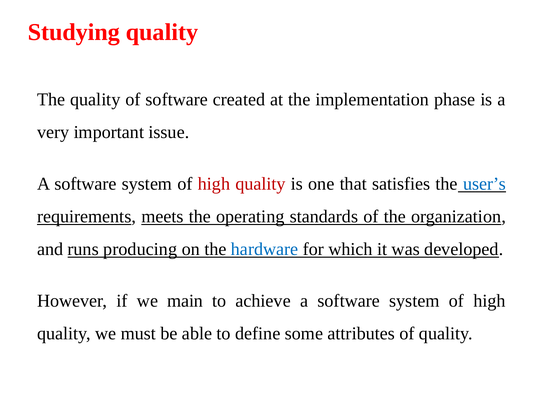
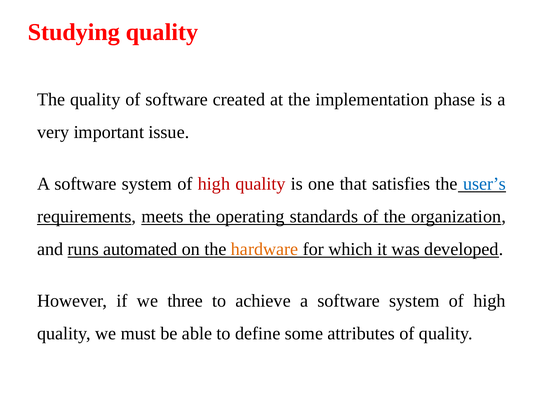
producing: producing -> automated
hardware colour: blue -> orange
main: main -> three
